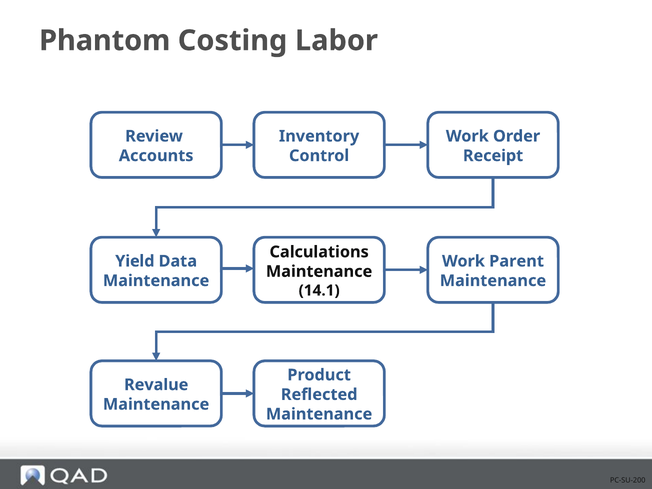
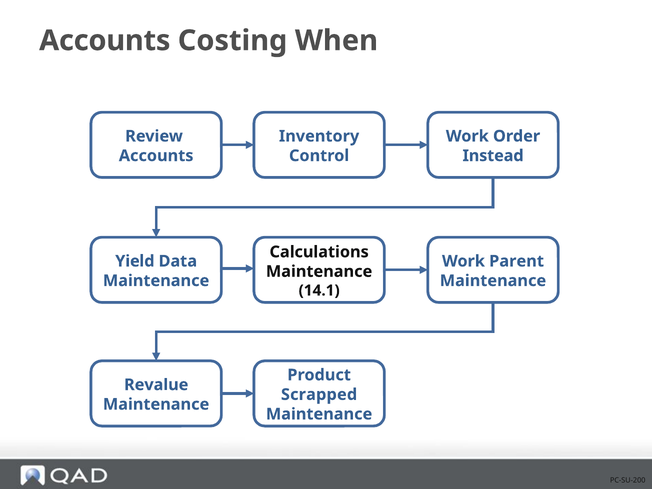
Phantom at (105, 41): Phantom -> Accounts
Labor: Labor -> When
Receipt: Receipt -> Instead
Reflected: Reflected -> Scrapped
